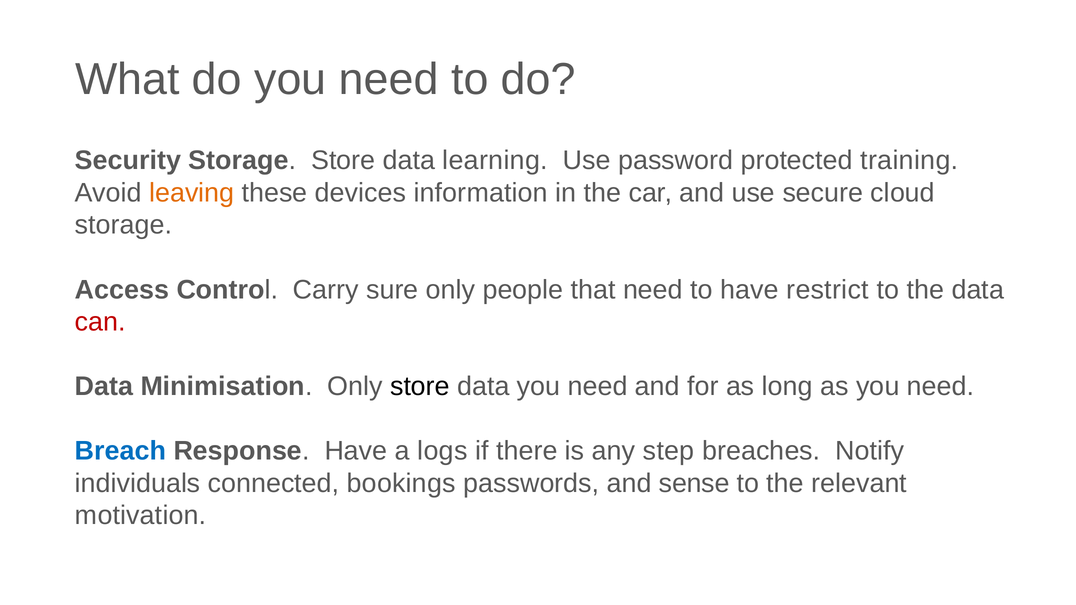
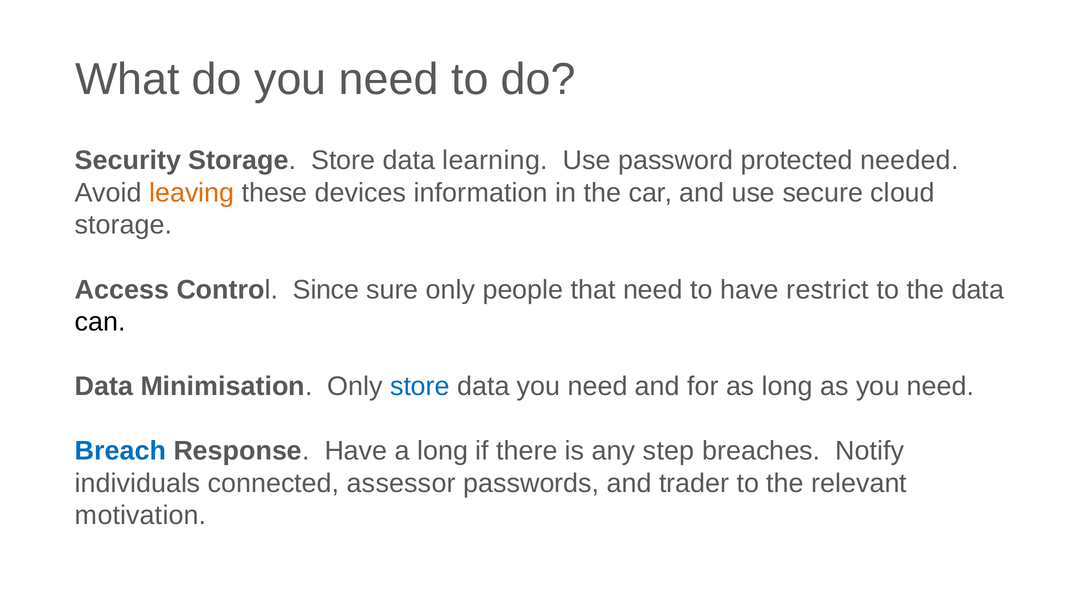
training: training -> needed
Carry: Carry -> Since
can colour: red -> black
store at (420, 387) colour: black -> blue
a logs: logs -> long
bookings: bookings -> assessor
sense: sense -> trader
